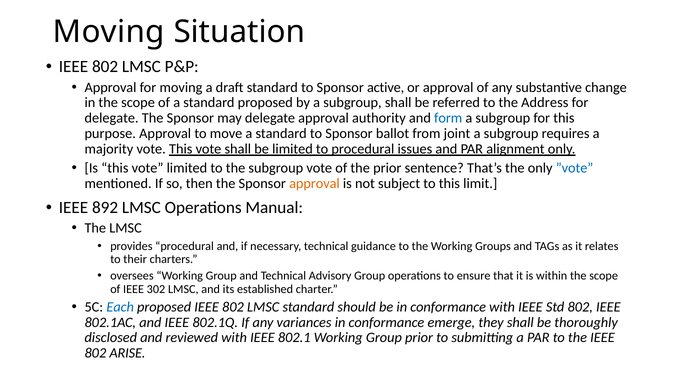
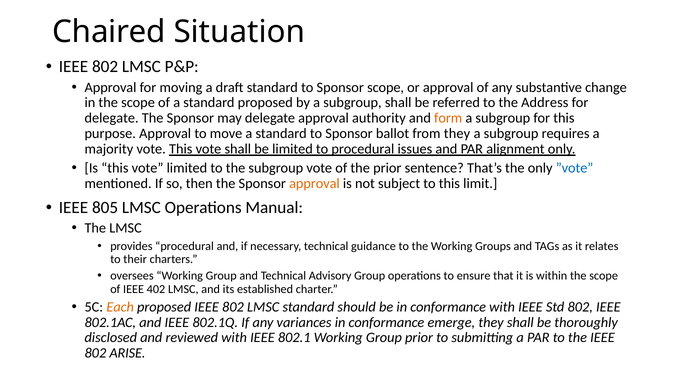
Moving at (109, 32): Moving -> Chaired
Sponsor active: active -> scope
form colour: blue -> orange
from joint: joint -> they
892: 892 -> 805
302: 302 -> 402
Each colour: blue -> orange
